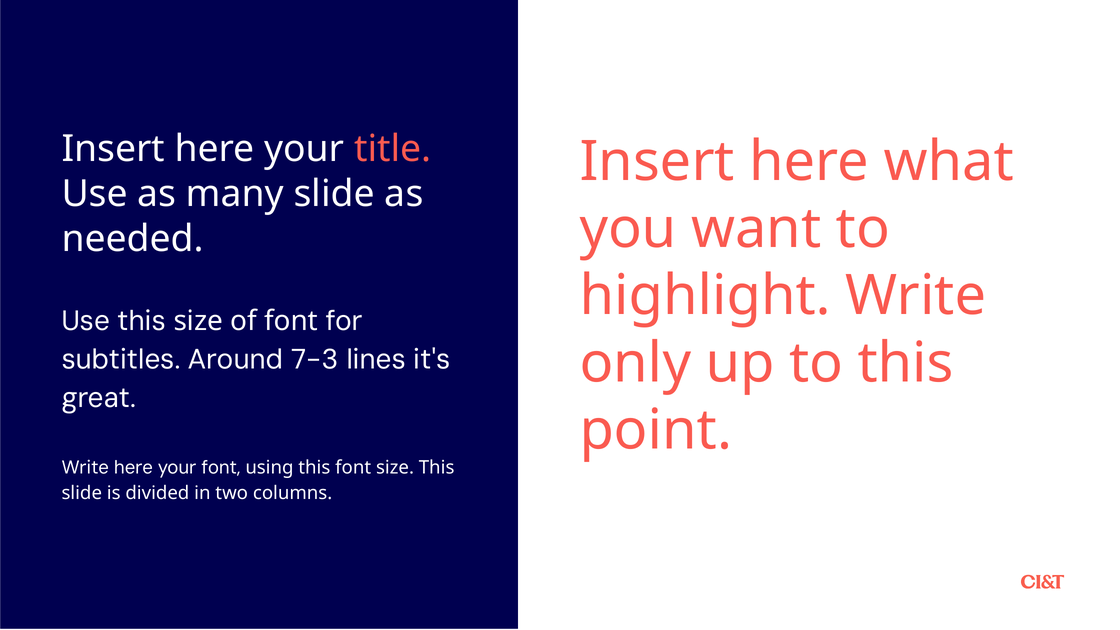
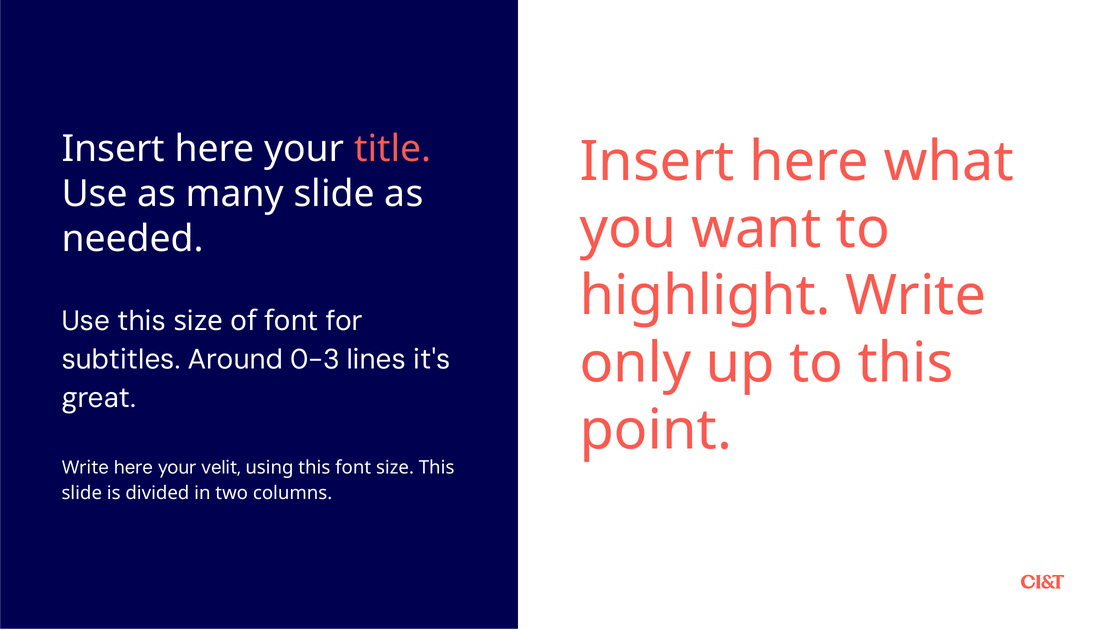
7-3: 7-3 -> 0-3
your font: font -> velit
